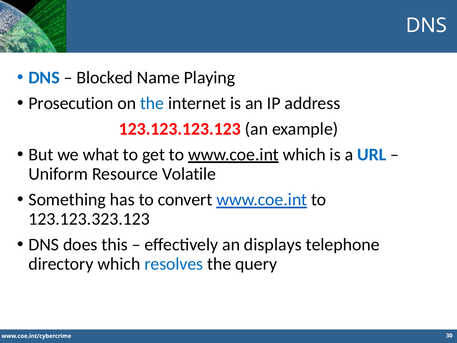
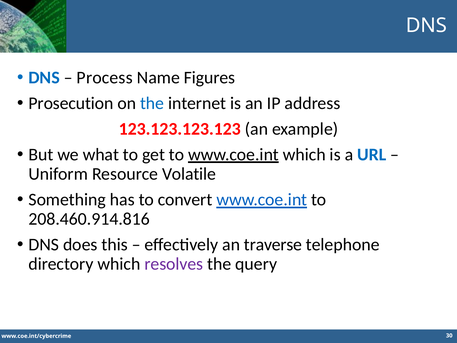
Blocked: Blocked -> Process
Playing: Playing -> Figures
123.123.323.123: 123.123.323.123 -> 208.460.914.816
displays: displays -> traverse
resolves colour: blue -> purple
